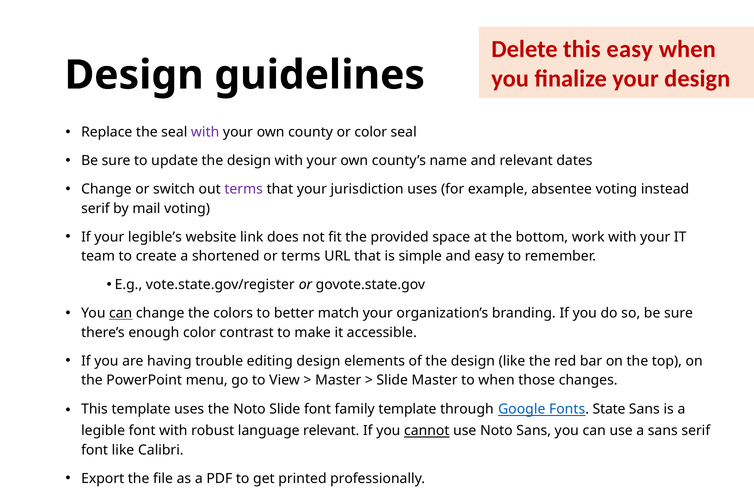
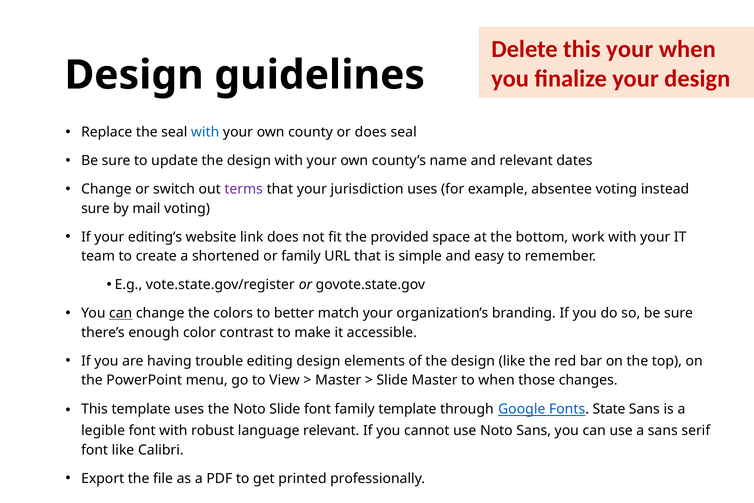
this easy: easy -> your
with at (205, 132) colour: purple -> blue
or color: color -> does
serif at (95, 208): serif -> sure
legible’s: legible’s -> editing’s
or terms: terms -> family
cannot underline: present -> none
